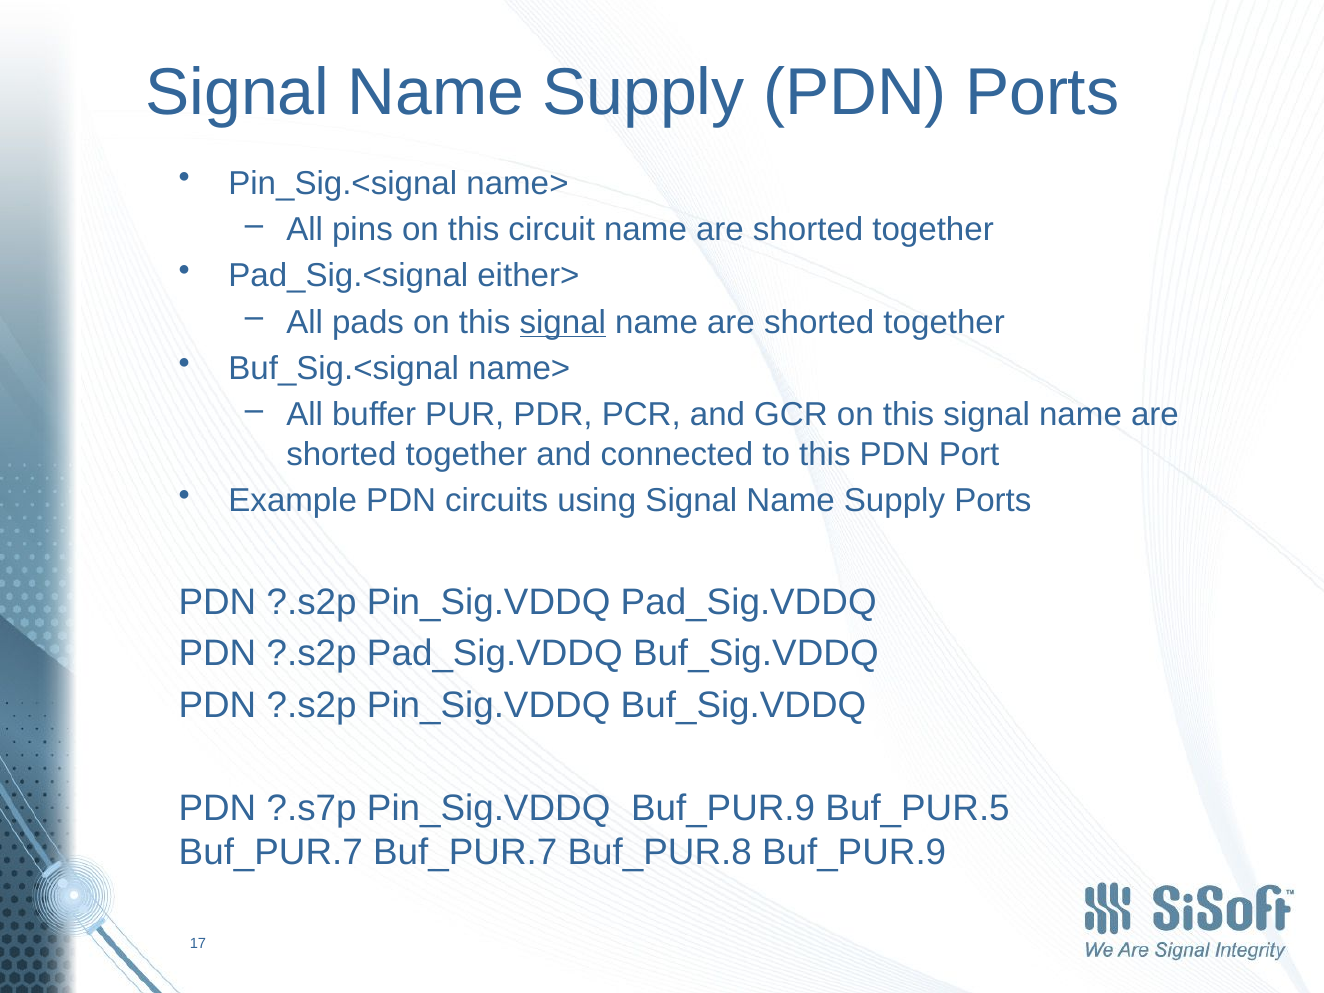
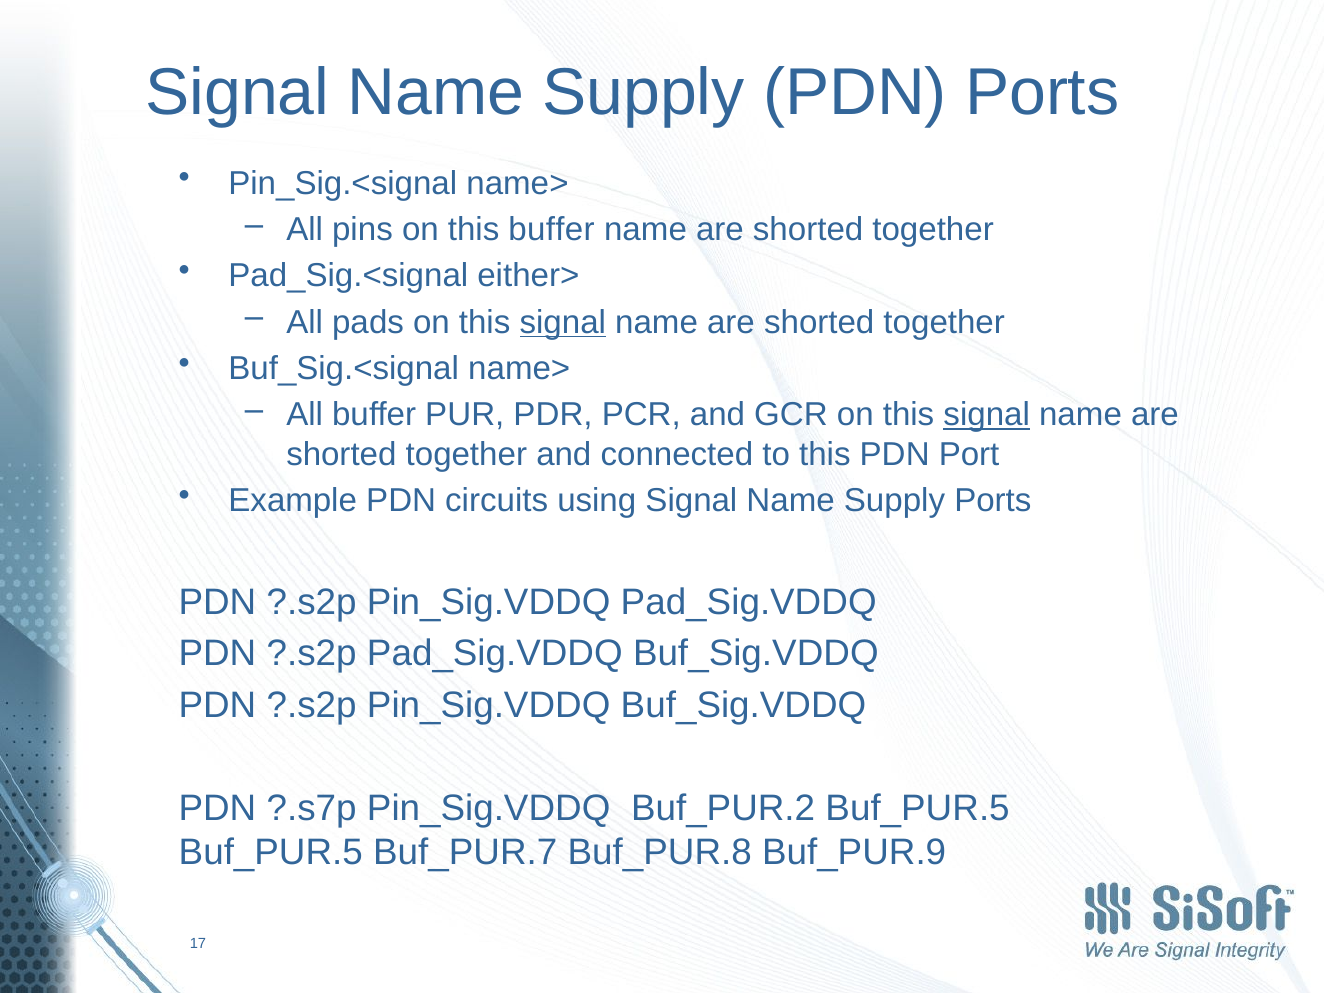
this circuit: circuit -> buffer
signal at (987, 415) underline: none -> present
Pin_Sig.VDDQ Buf_PUR.9: Buf_PUR.9 -> Buf_PUR.2
Buf_PUR.7 at (271, 852): Buf_PUR.7 -> Buf_PUR.5
